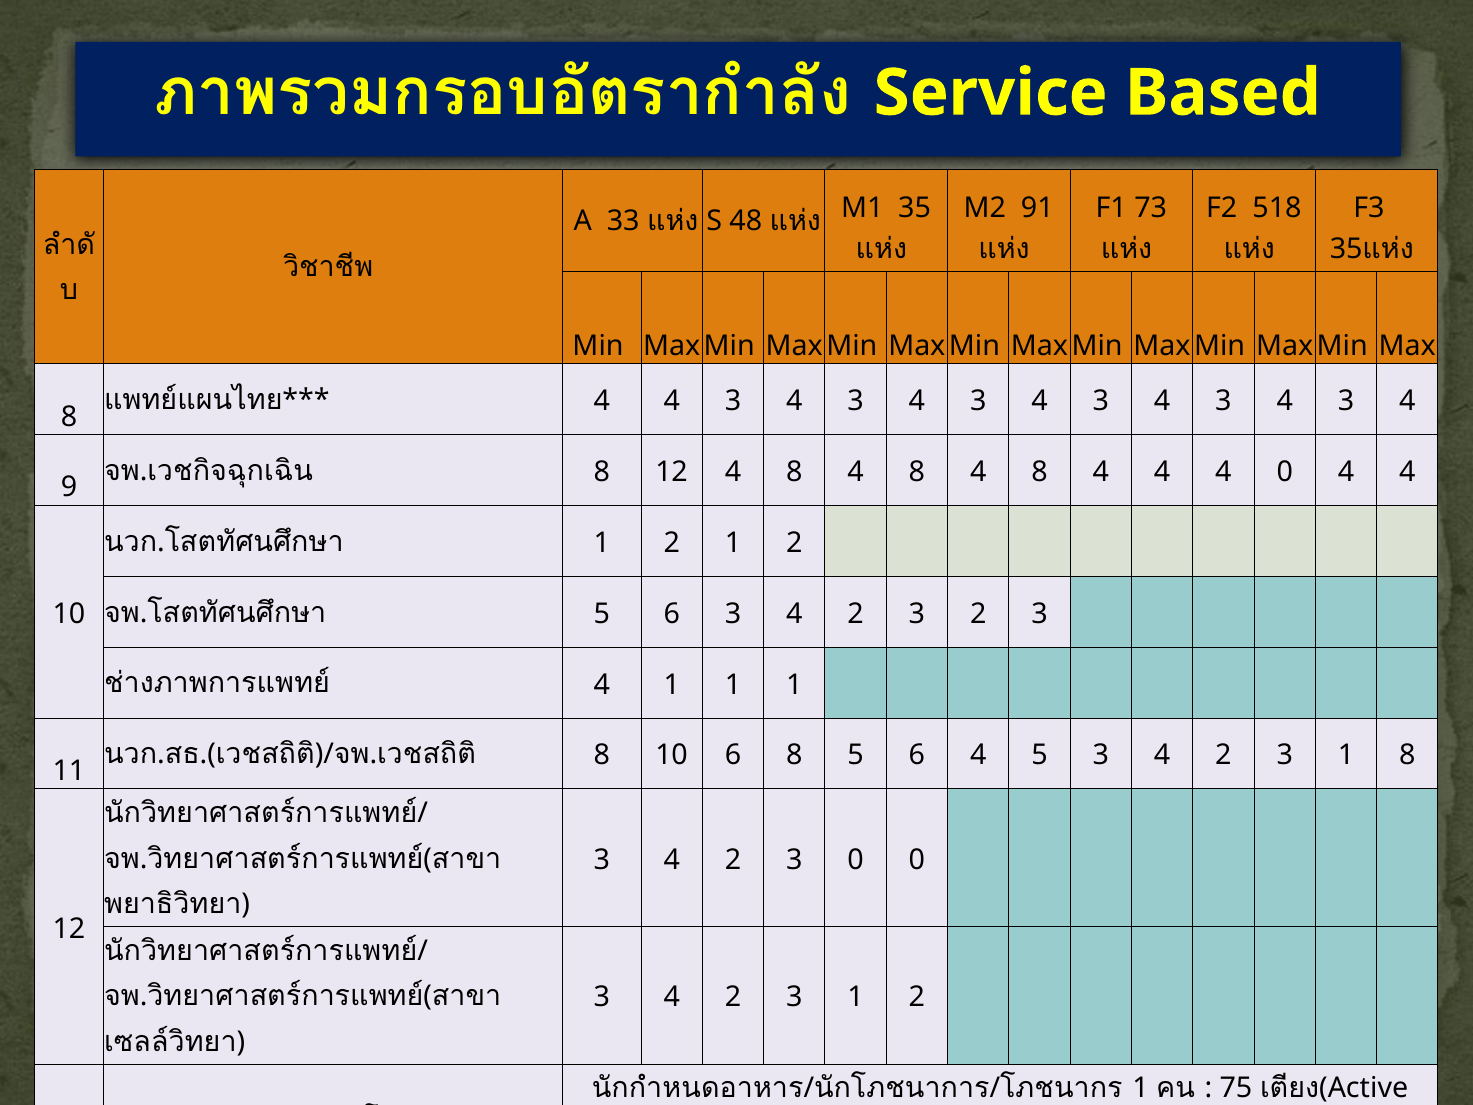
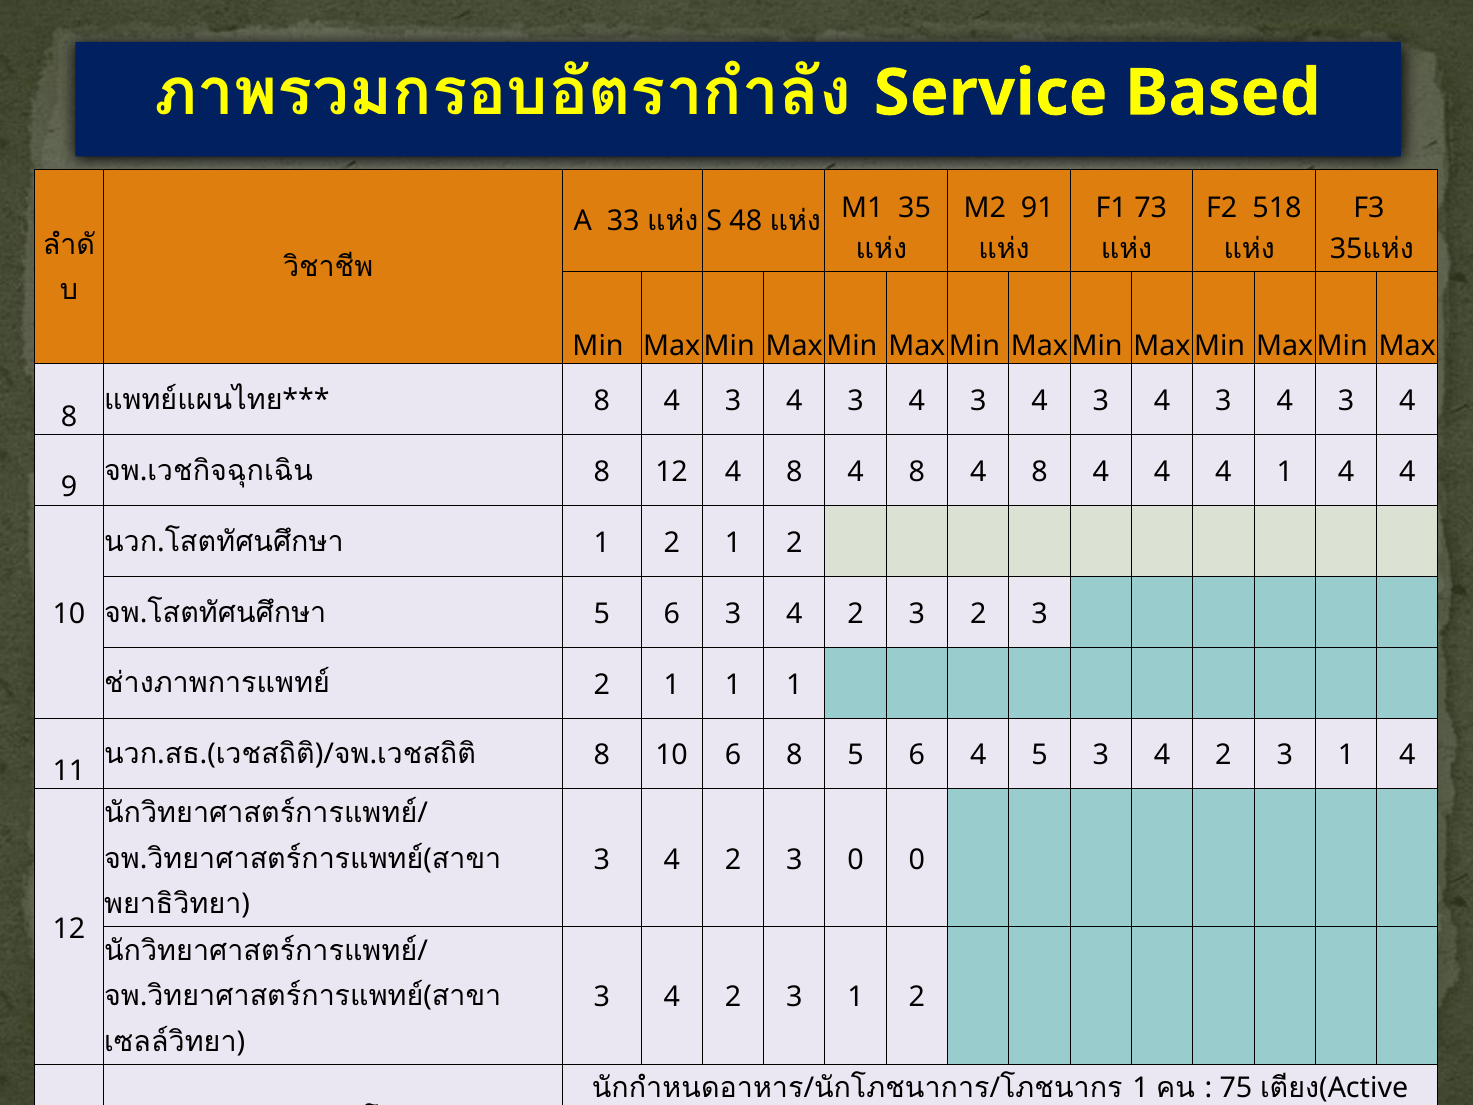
4 at (602, 401): 4 -> 8
4 0: 0 -> 1
4 at (602, 684): 4 -> 2
3 1 8: 8 -> 4
